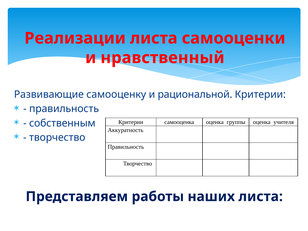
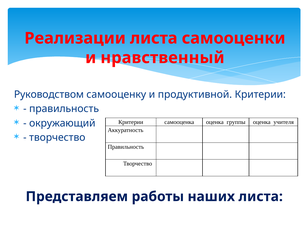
Развивающие: Развивающие -> Руководством
рациональной: рациональной -> продуктивной
собственным: собственным -> окружающий
